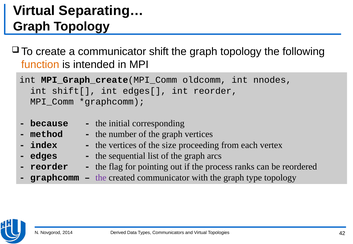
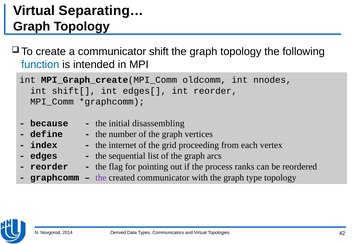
function colour: orange -> blue
corresponding: corresponding -> disassembling
method: method -> define
the vertices: vertices -> internet
size: size -> grid
